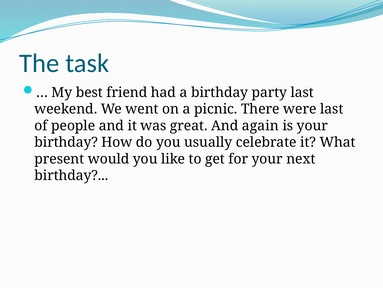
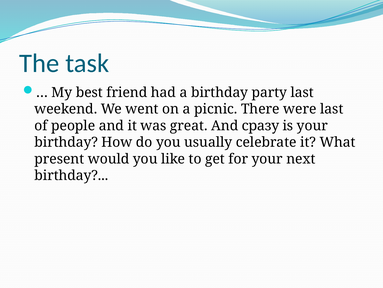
again: again -> сразу
